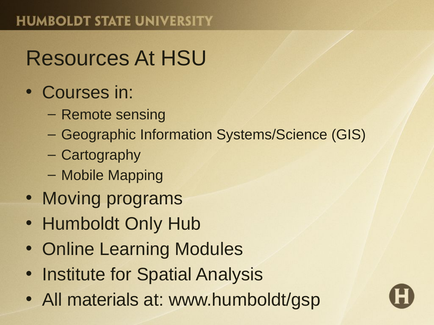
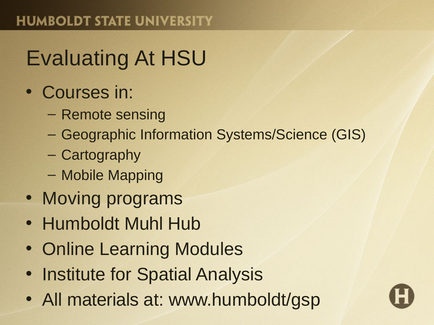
Resources: Resources -> Evaluating
Only: Only -> Muhl
